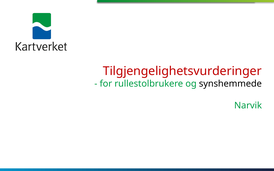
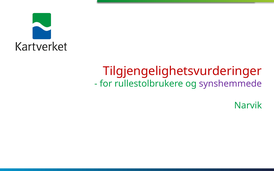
synshemmede colour: black -> purple
